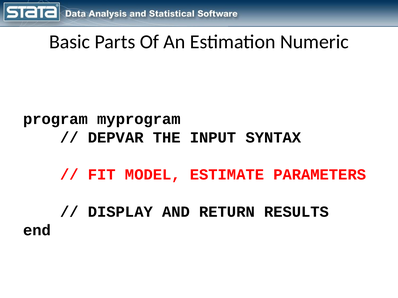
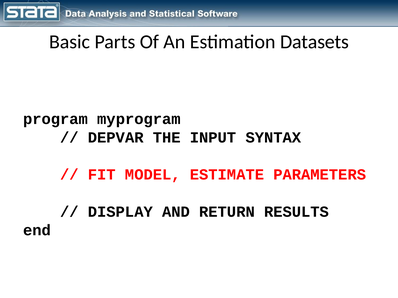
Numeric: Numeric -> Datasets
